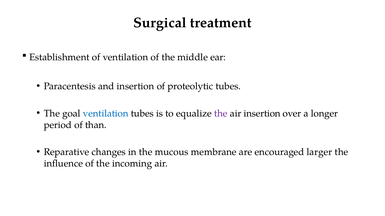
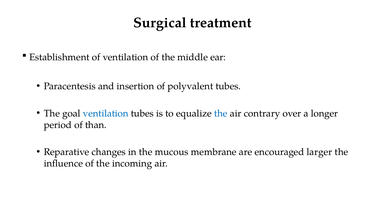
proteolytic: proteolytic -> polyvalent
the at (221, 114) colour: purple -> blue
air insertion: insertion -> contrary
